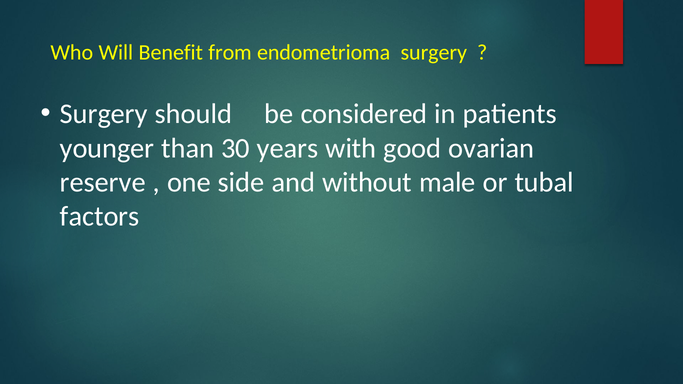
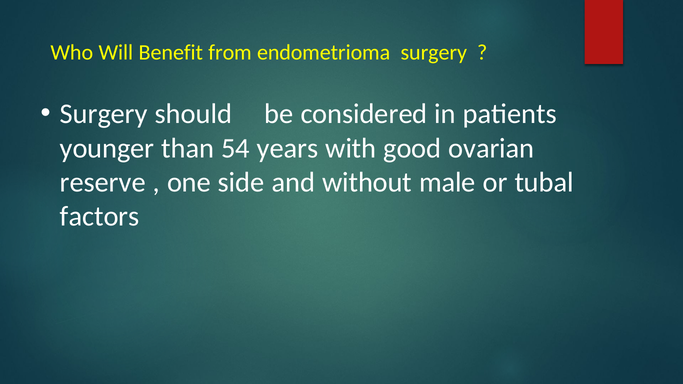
30: 30 -> 54
